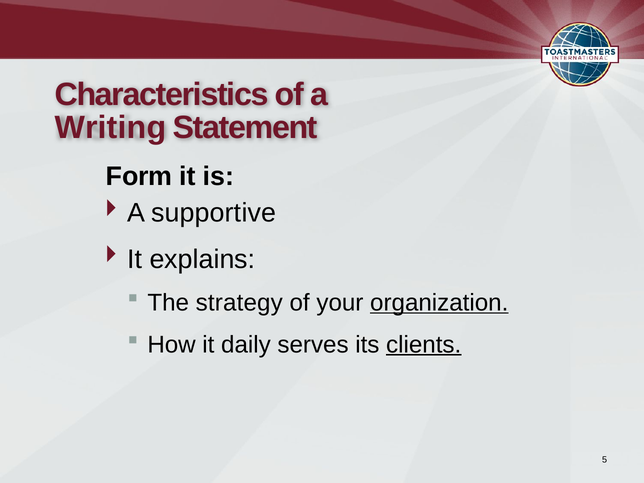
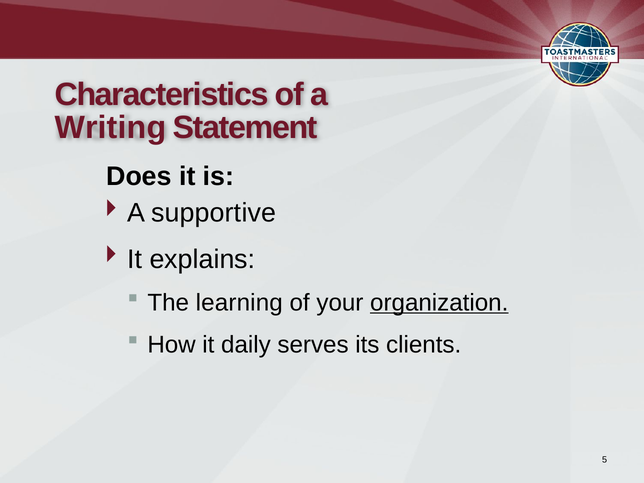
Form: Form -> Does
strategy: strategy -> learning
clients underline: present -> none
